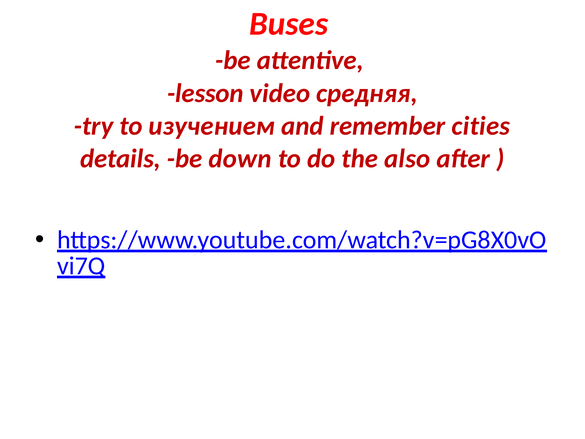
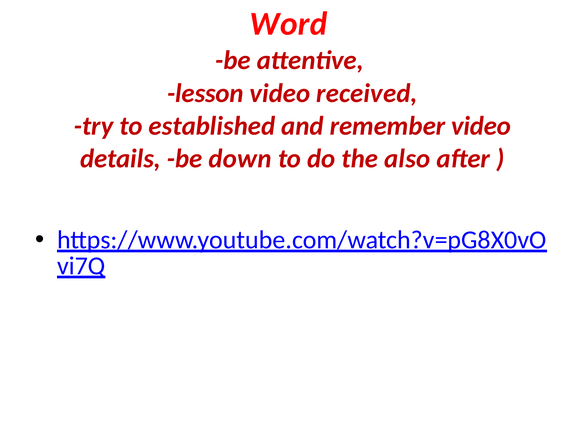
Buses: Buses -> Word
средняя: средняя -> received
изучением: изучением -> established
remember cities: cities -> video
